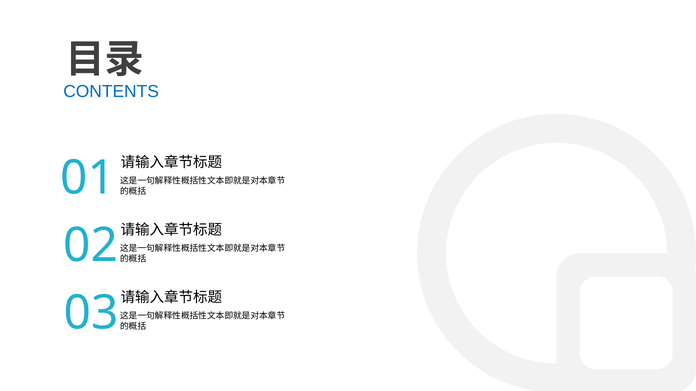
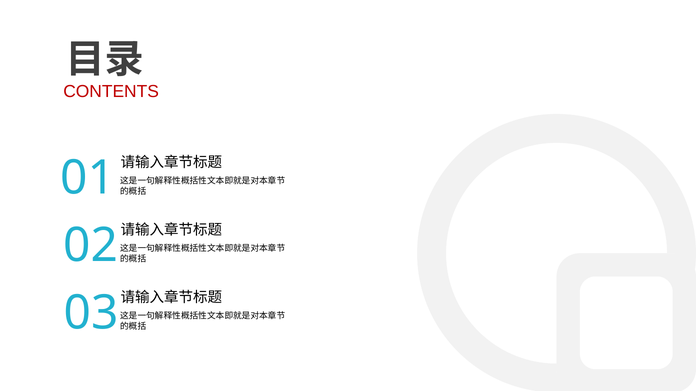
CONTENTS colour: blue -> red
